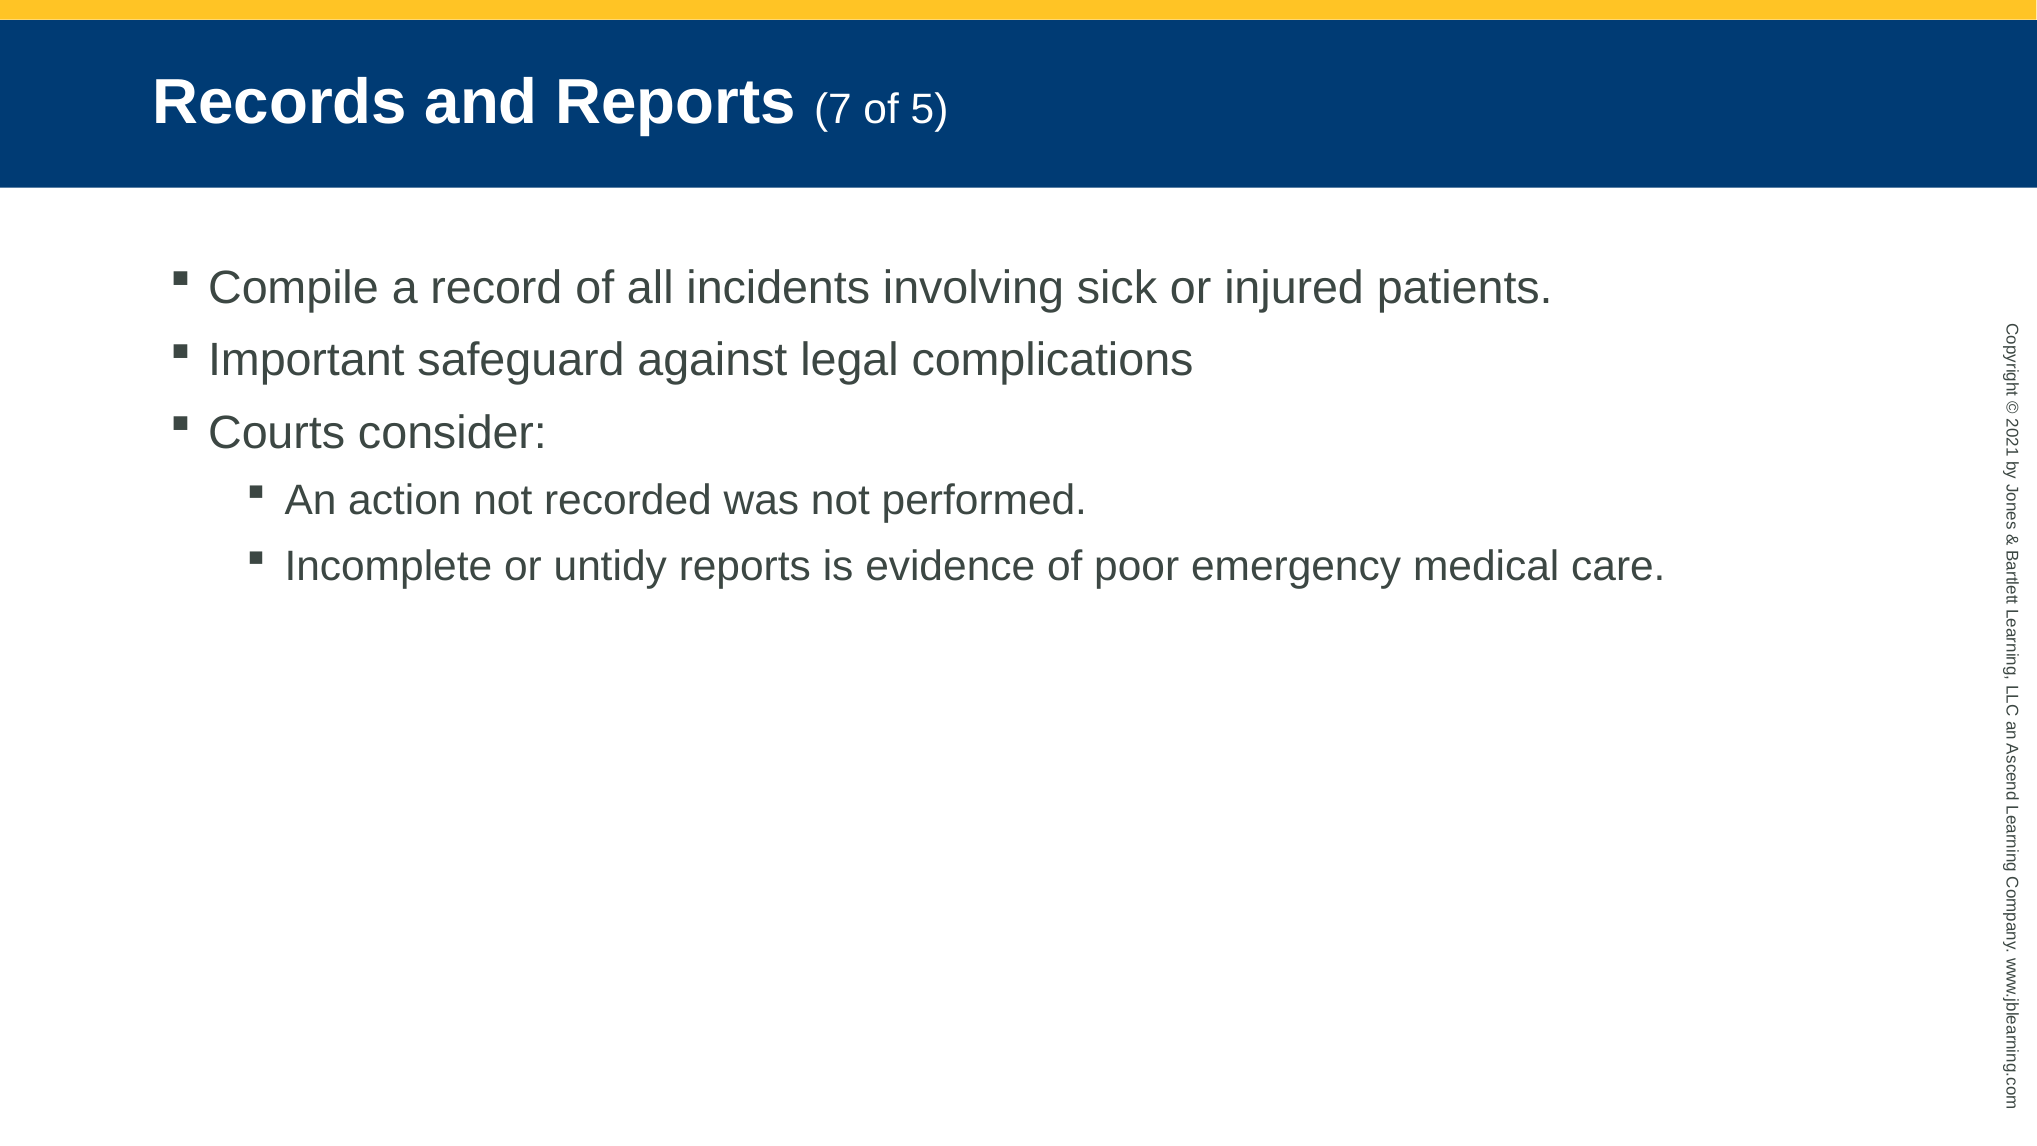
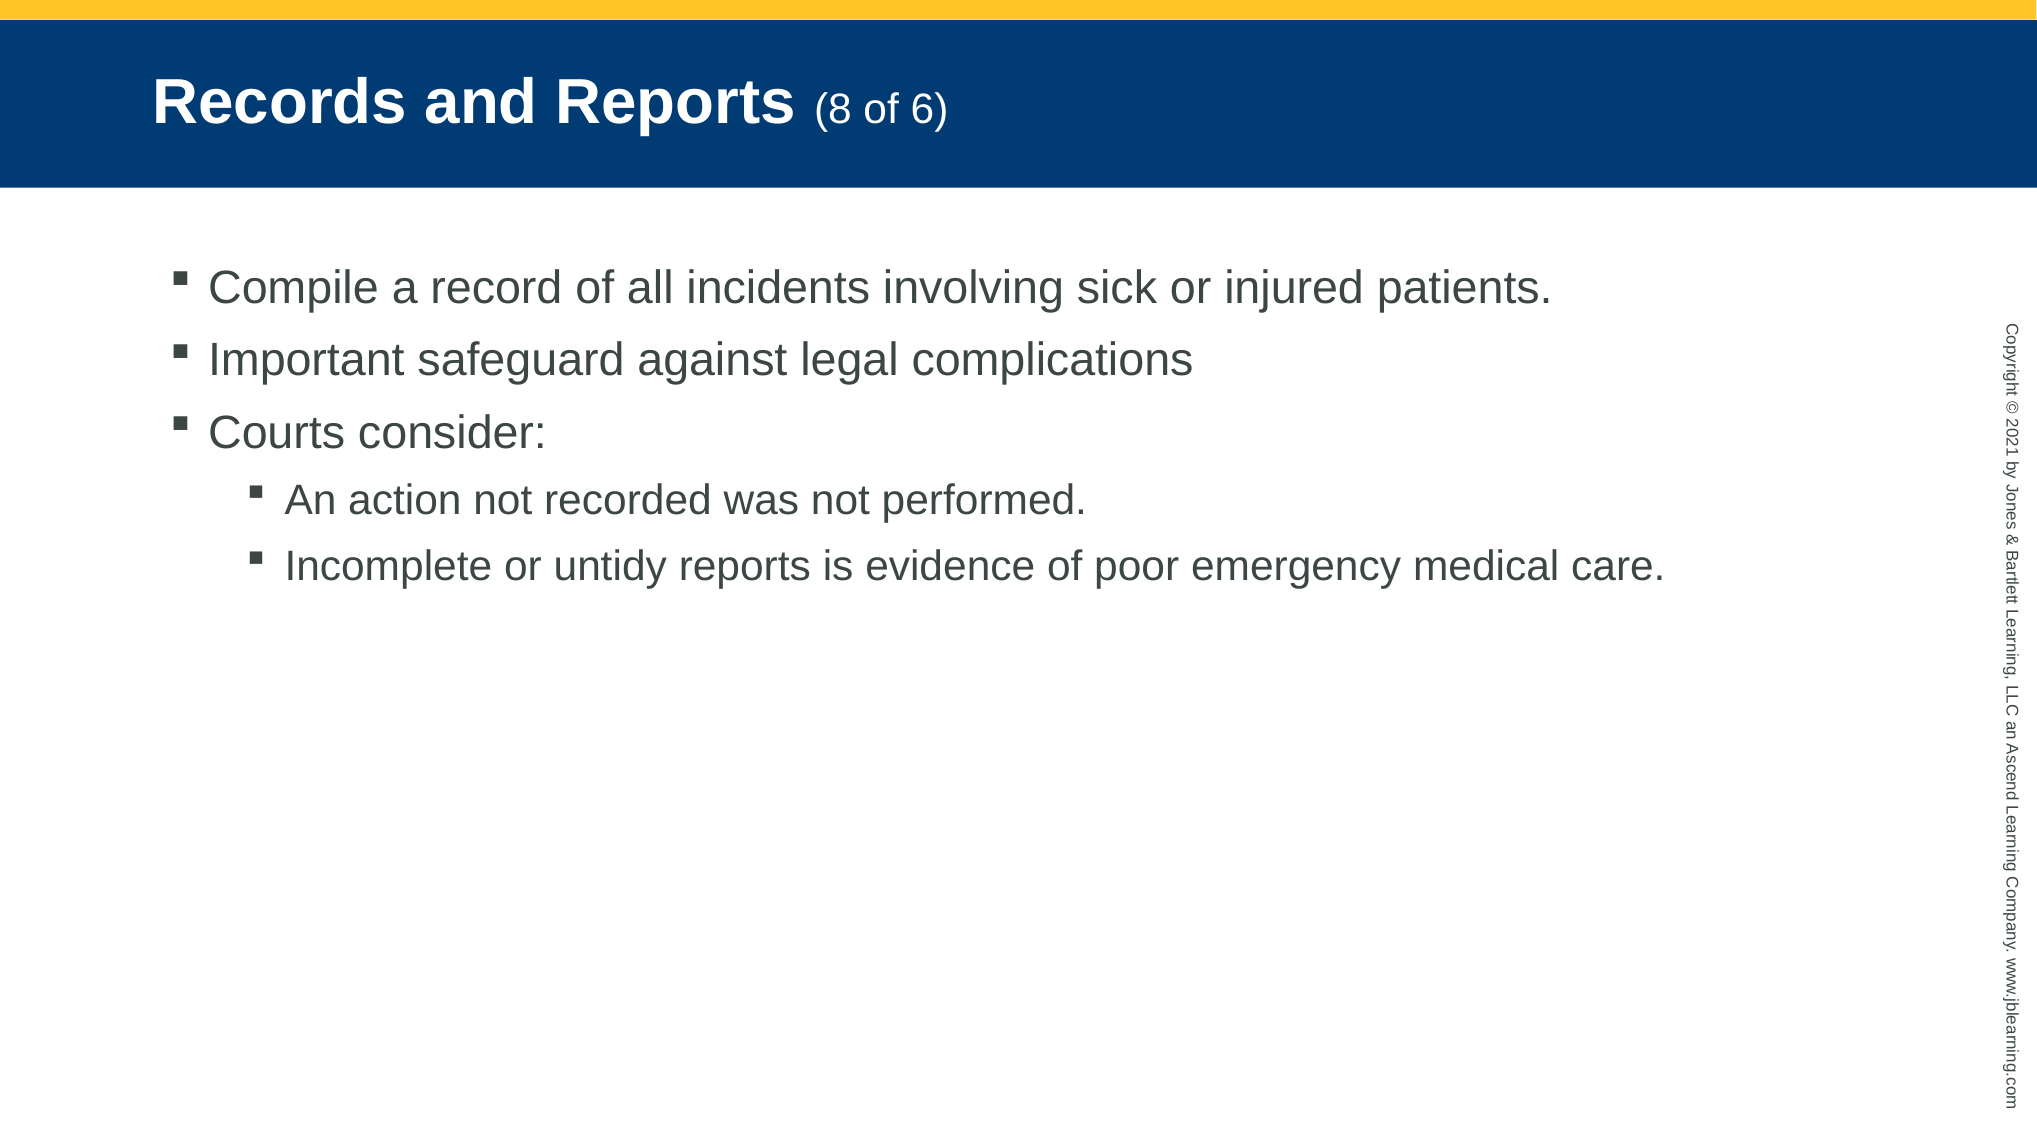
7: 7 -> 8
5: 5 -> 6
